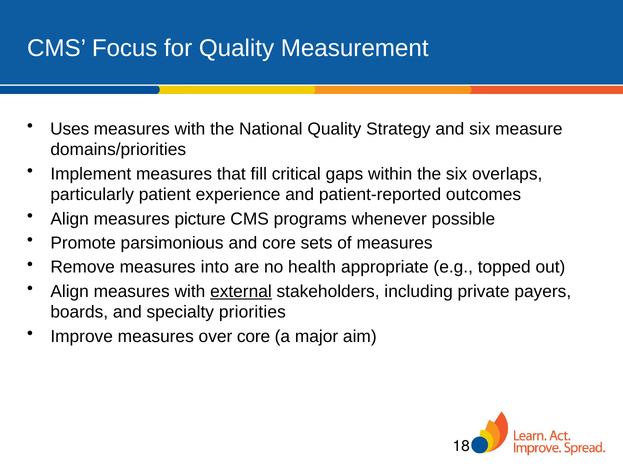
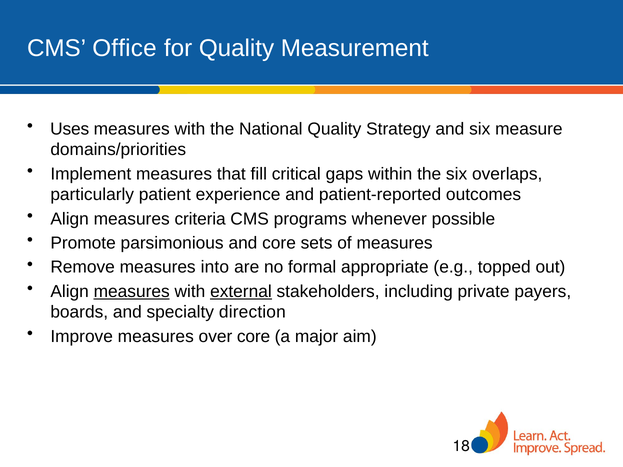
Focus: Focus -> Office
picture: picture -> criteria
health: health -> formal
measures at (132, 292) underline: none -> present
priorities: priorities -> direction
